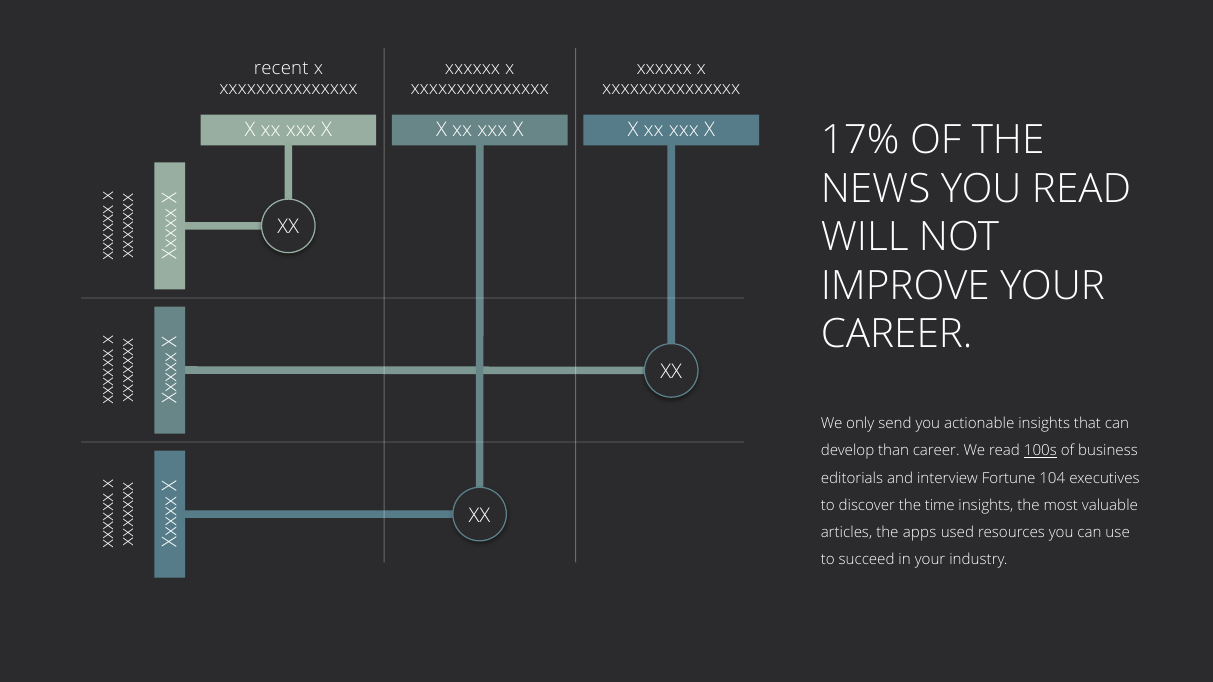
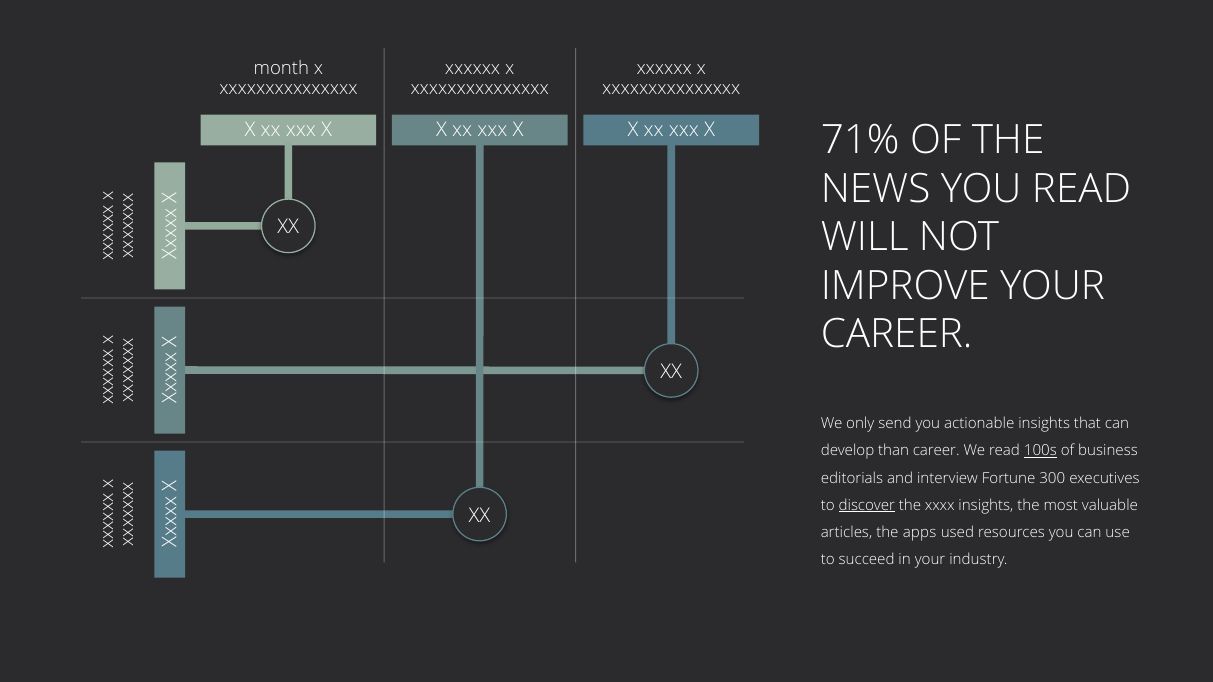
recent: recent -> month
17%: 17% -> 71%
104: 104 -> 300
discover underline: none -> present
time: time -> xxxx
